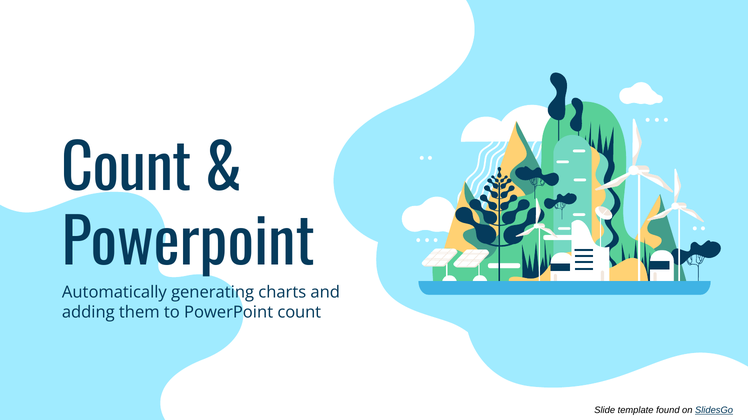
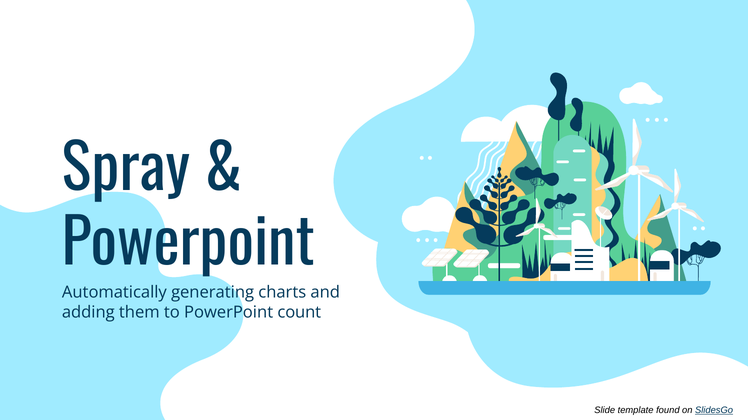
Count at (127, 170): Count -> Spray
